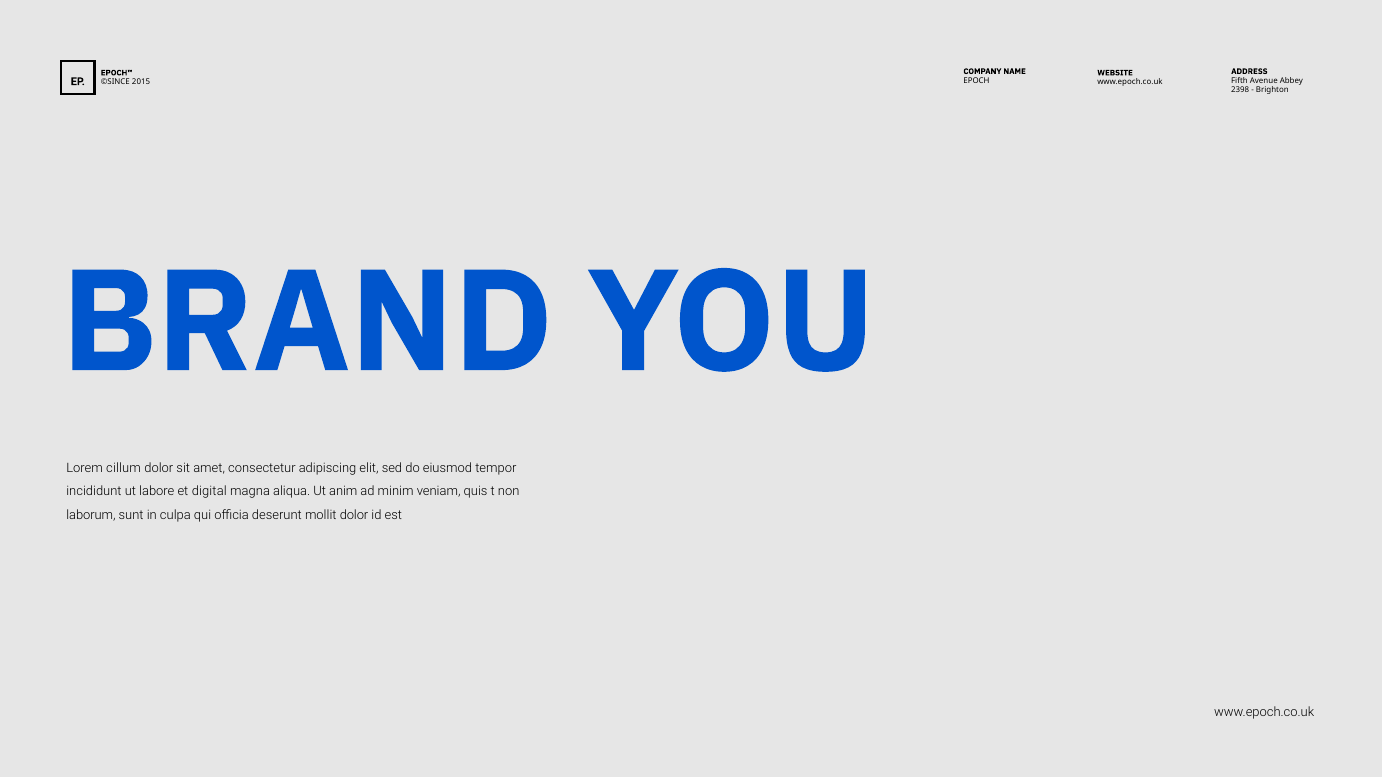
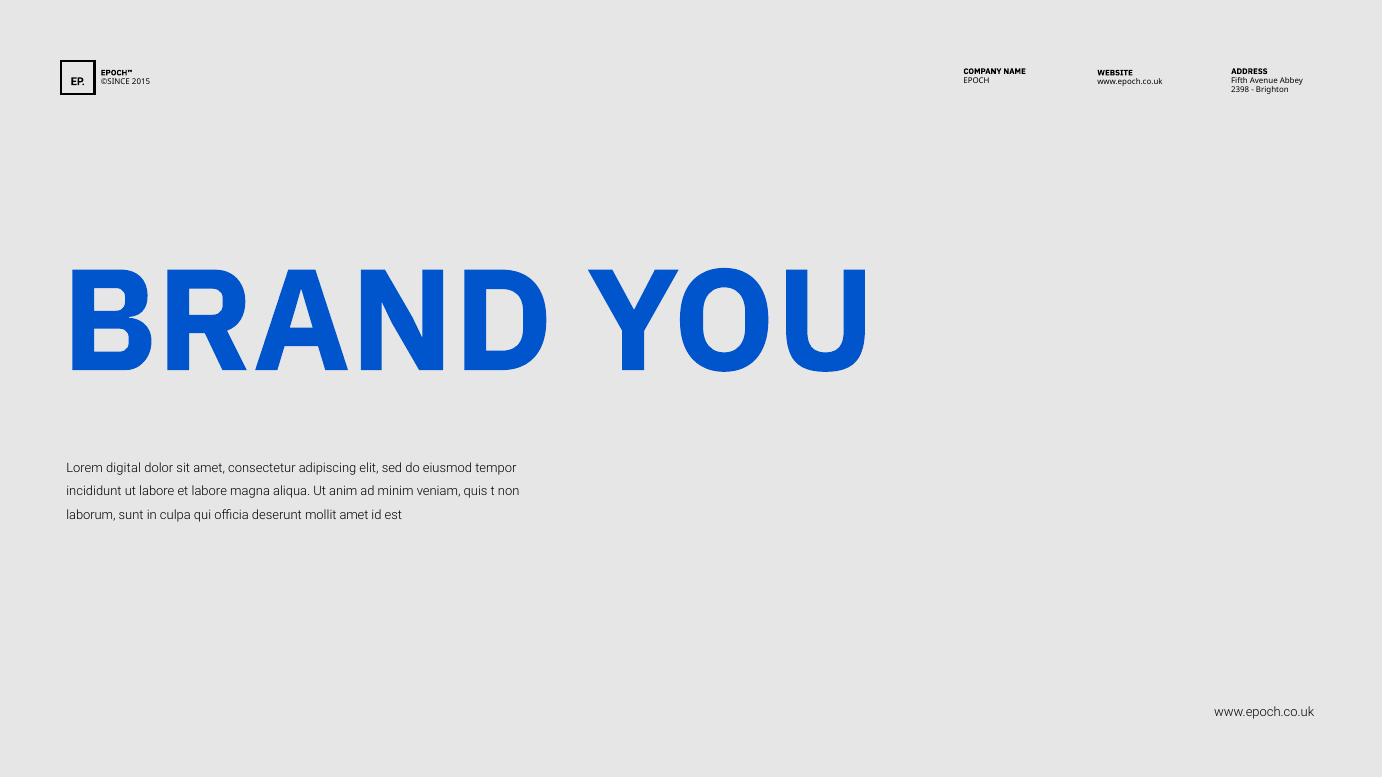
cillum: cillum -> digital
et digital: digital -> labore
mollit dolor: dolor -> amet
